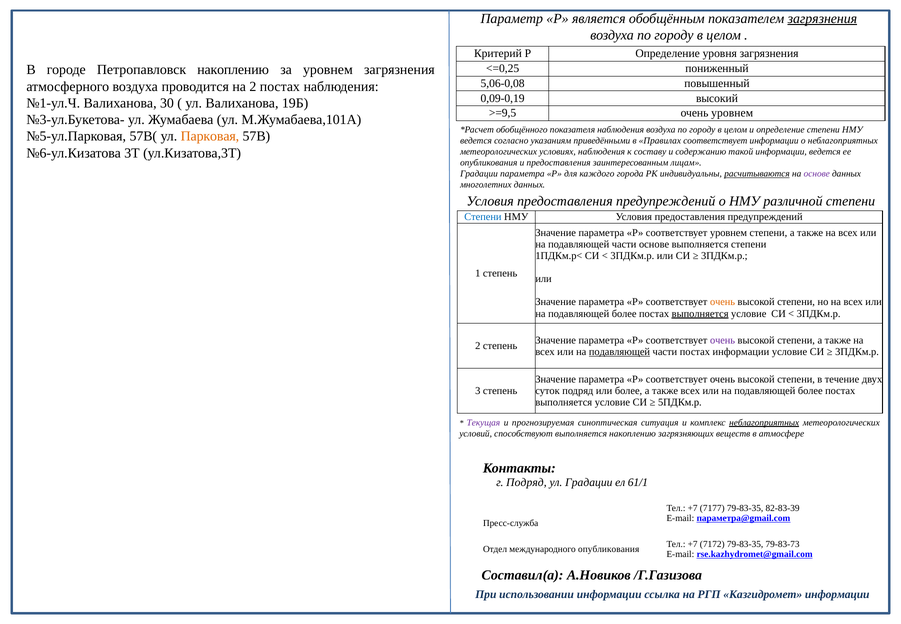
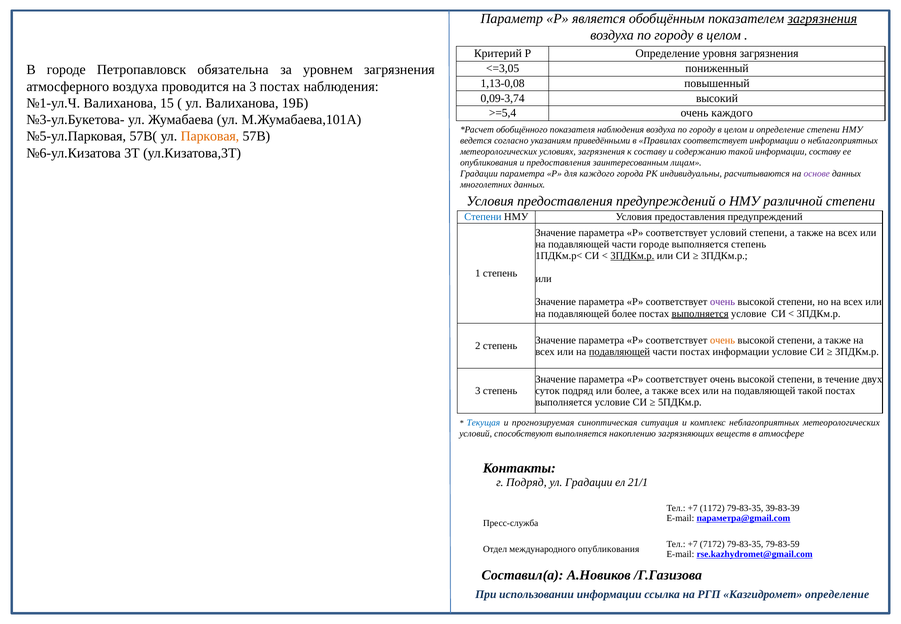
<=0,25: <=0,25 -> <=3,05
Петропавловск накоплению: накоплению -> обязательна
5,06-0,08: 5,06-0,08 -> 1,13-0,08
на 2: 2 -> 3
0,09-0,19: 0,09-0,19 -> 0,09-3,74
30: 30 -> 15
>=9,5: >=9,5 -> >=5,4
очень уровнем: уровнем -> каждого
условиях наблюдения: наблюдения -> загрязнения
информации ведется: ведется -> составу
расчитываются underline: present -> none
соответствует уровнем: уровнем -> условий
части основе: основе -> городе
выполняется степени: степени -> степень
3ПДКм.р at (632, 256) underline: none -> present
очень at (723, 302) colour: orange -> purple
очень at (723, 340) colour: purple -> orange
более at (810, 391): более -> такой
Текущая colour: purple -> blue
неблагоприятных at (764, 422) underline: present -> none
61/1: 61/1 -> 21/1
7177: 7177 -> 1172
82-83-39: 82-83-39 -> 39-83-39
79-83-73: 79-83-73 -> 79-83-59
Казгидромет информации: информации -> определение
